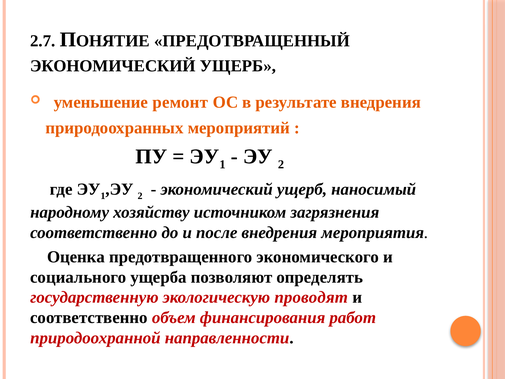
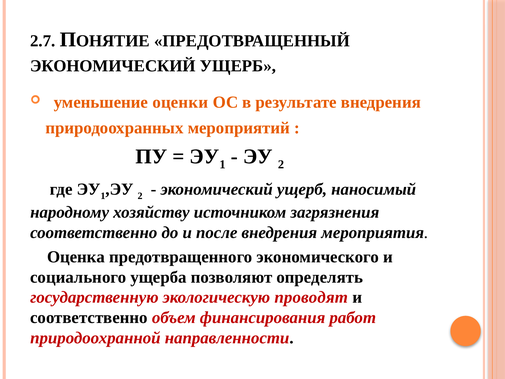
ремонт: ремонт -> оценки
